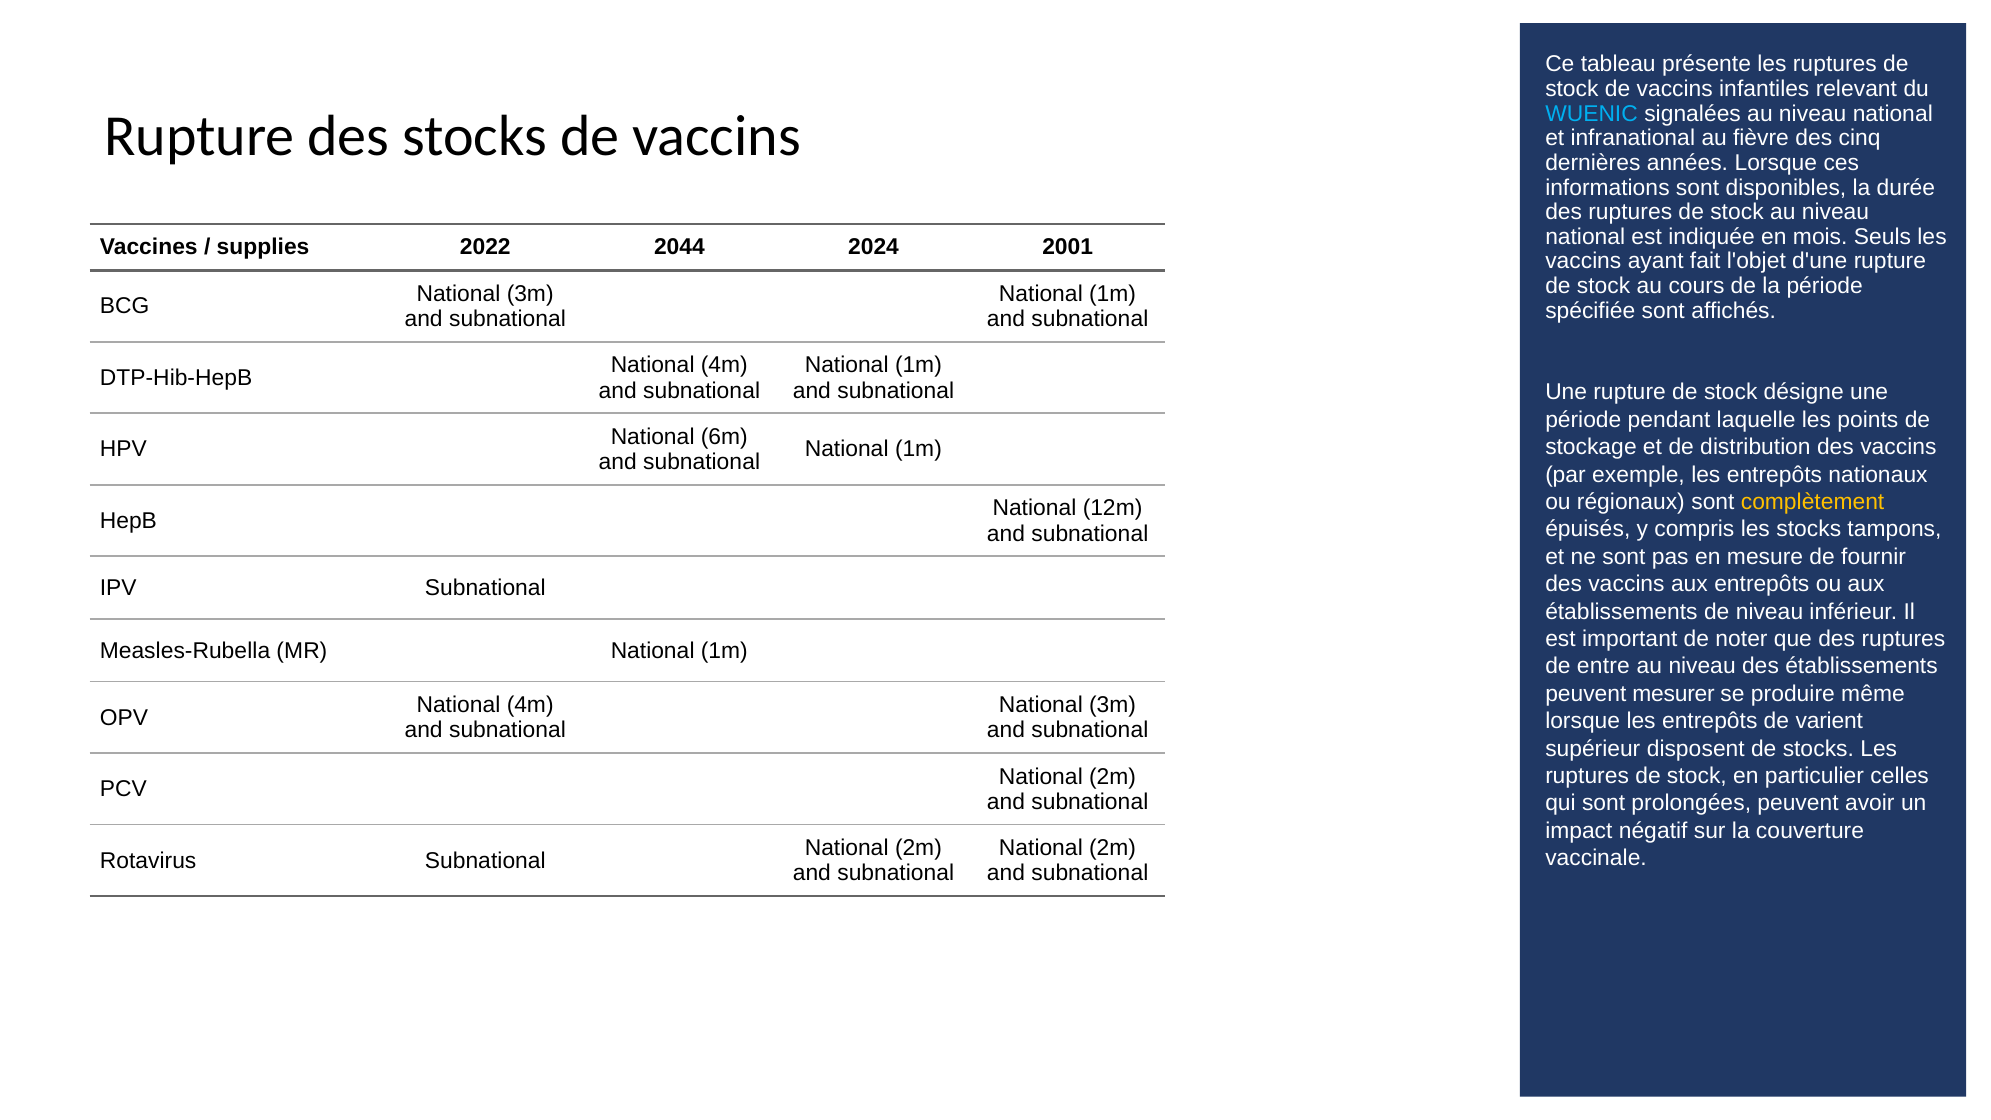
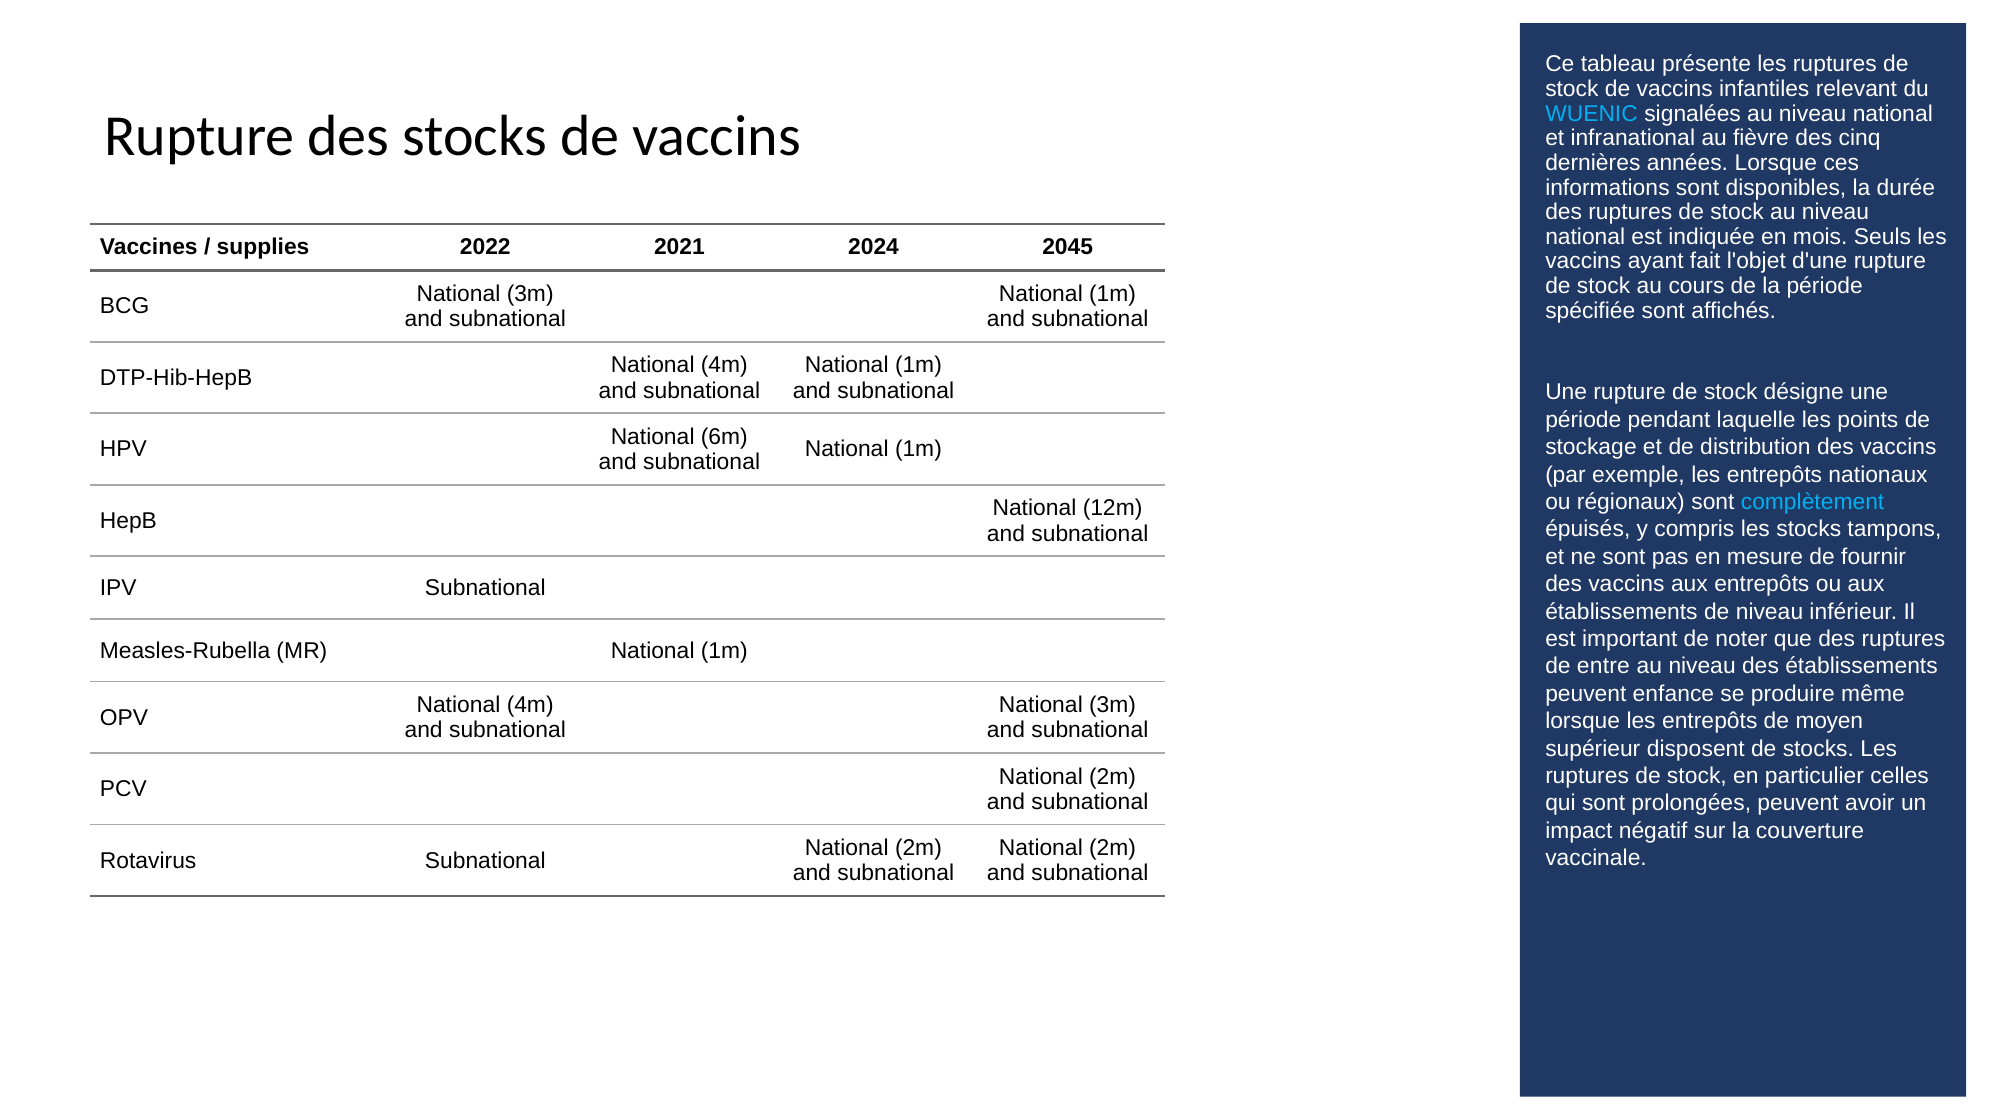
2044: 2044 -> 2021
2001: 2001 -> 2045
complètement colour: yellow -> light blue
mesurer: mesurer -> enfance
varient: varient -> moyen
